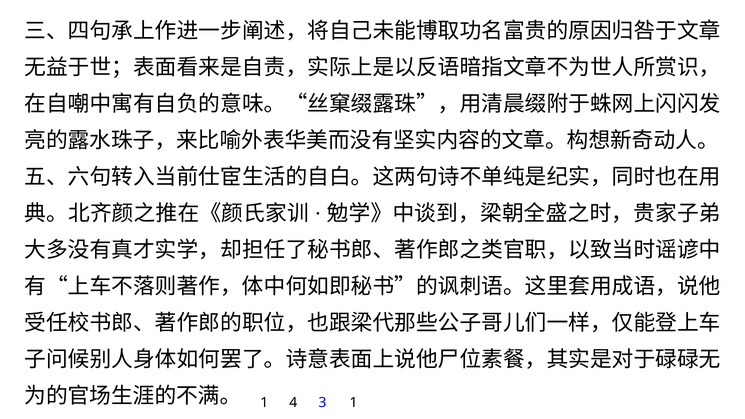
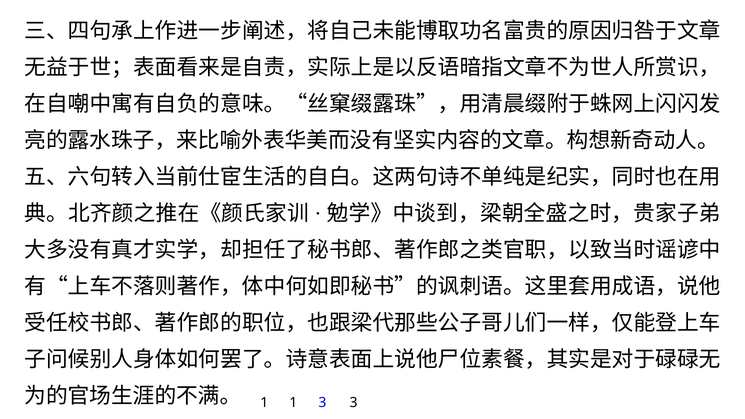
1 4: 4 -> 1
3 1: 1 -> 3
